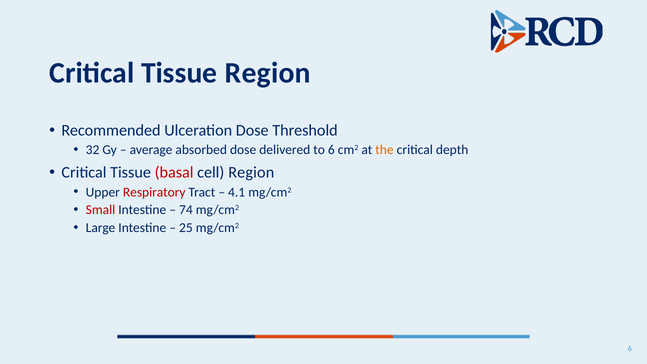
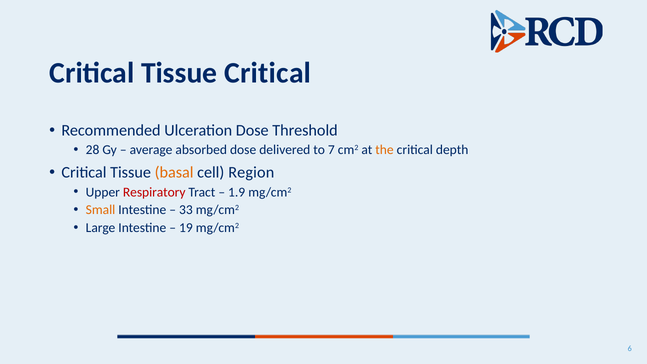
Tissue Region: Region -> Critical
32: 32 -> 28
to 6: 6 -> 7
basal colour: red -> orange
4.1: 4.1 -> 1.9
Small colour: red -> orange
74: 74 -> 33
25: 25 -> 19
